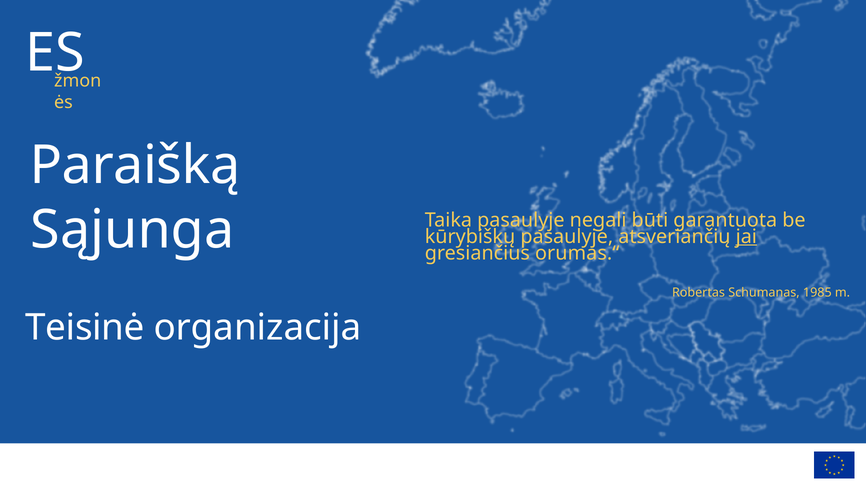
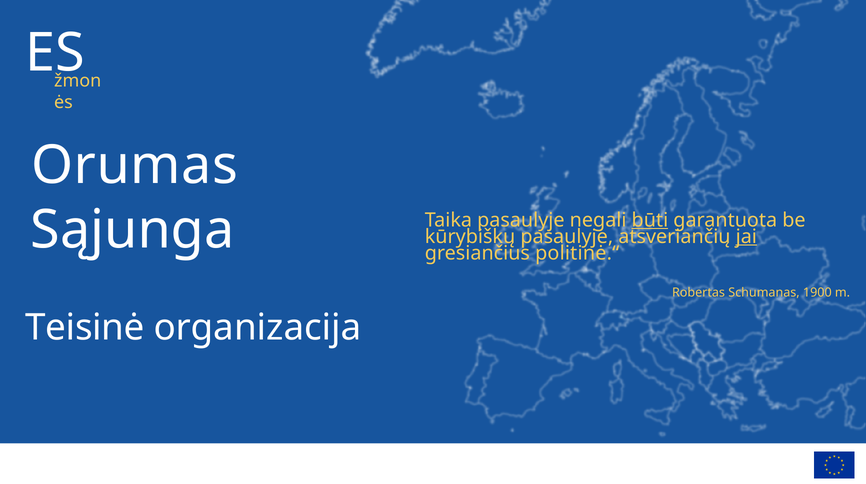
Paraišką: Paraišką -> Orumas
būti underline: none -> present
orumas.“: orumas.“ -> politinė.“
1985: 1985 -> 1900
